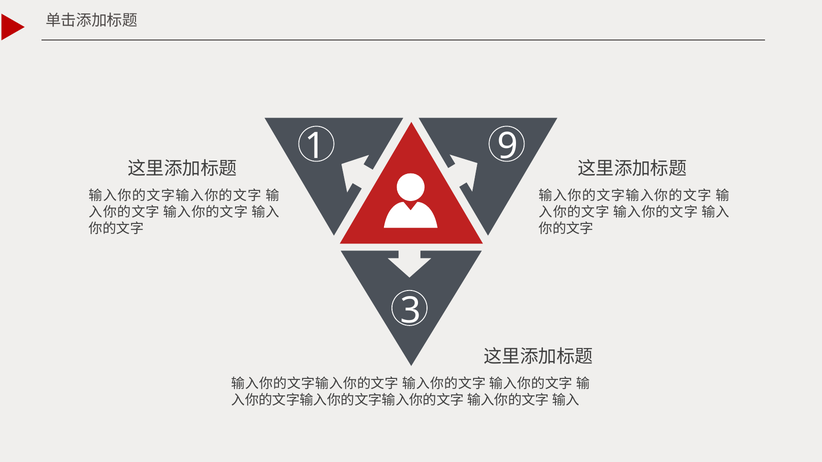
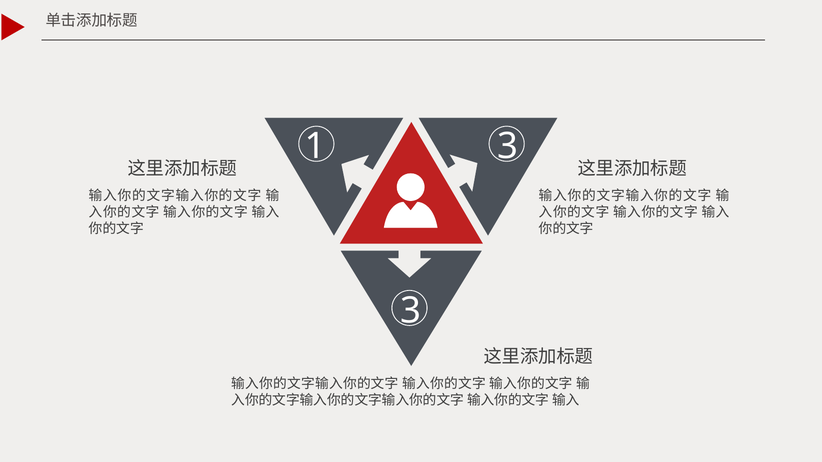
9 at (508, 147): 9 -> 3
